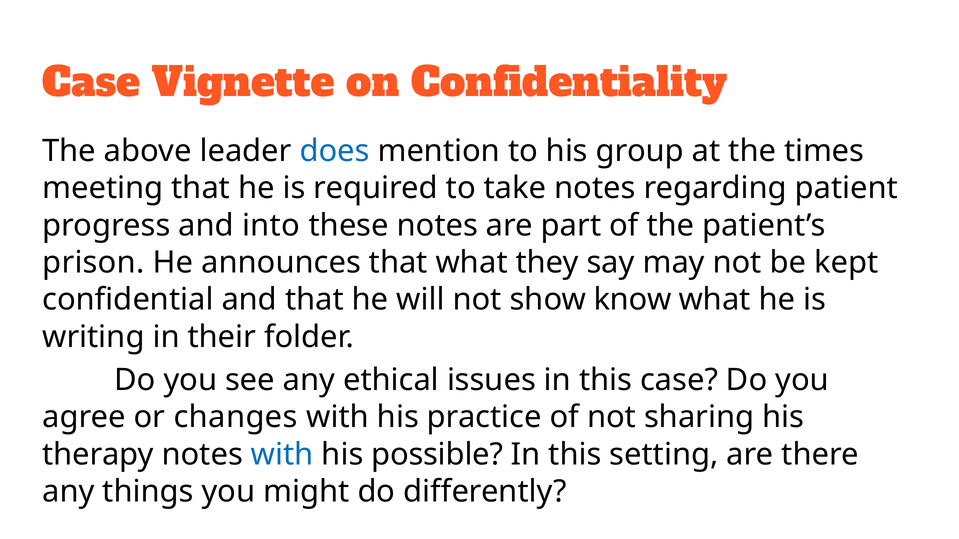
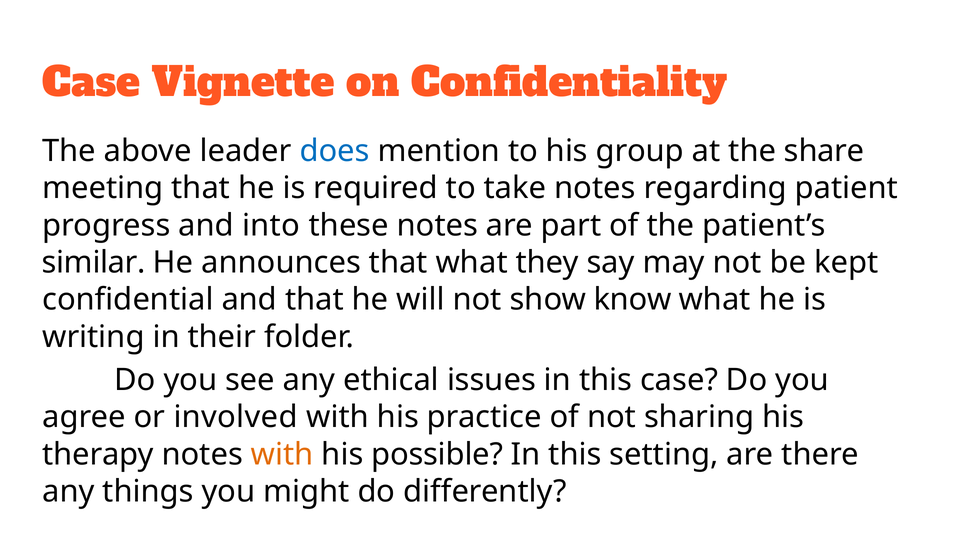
times: times -> share
prison: prison -> similar
changes: changes -> involved
with at (282, 455) colour: blue -> orange
